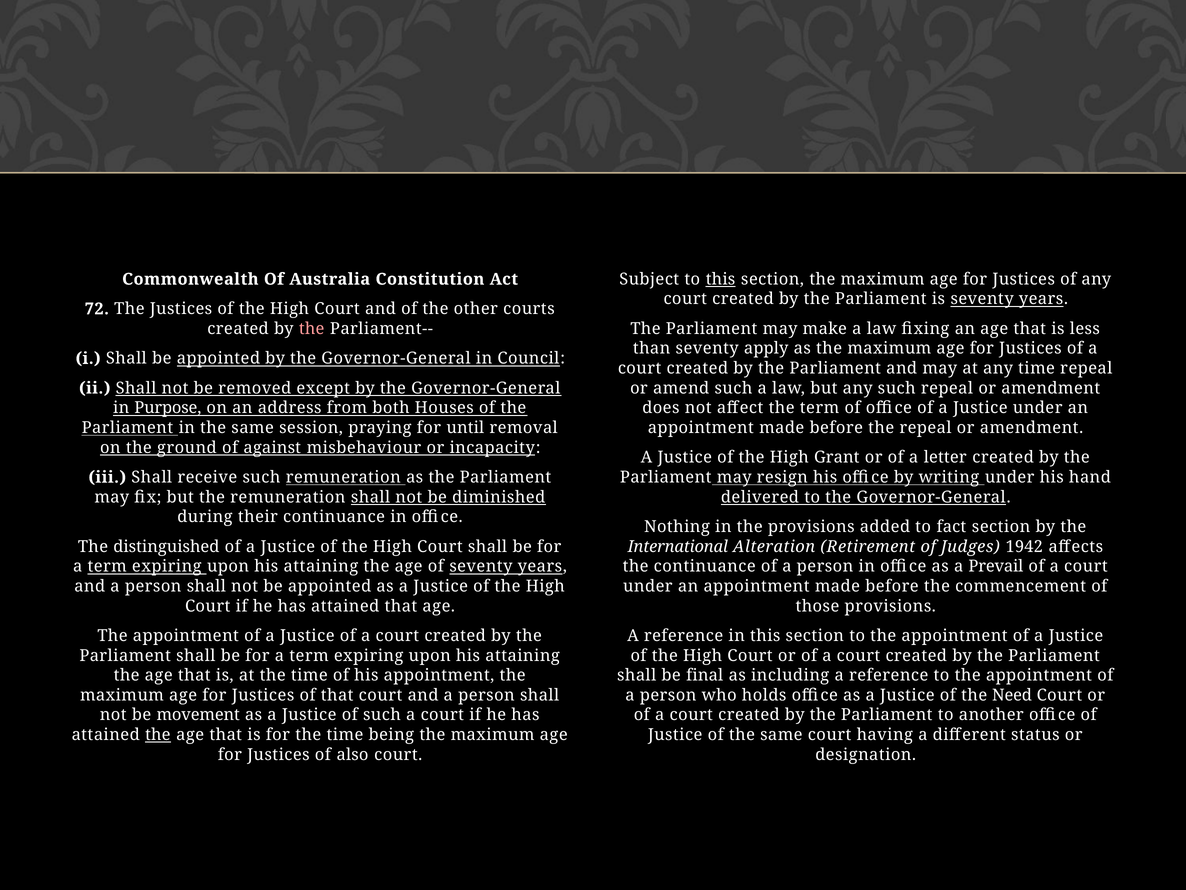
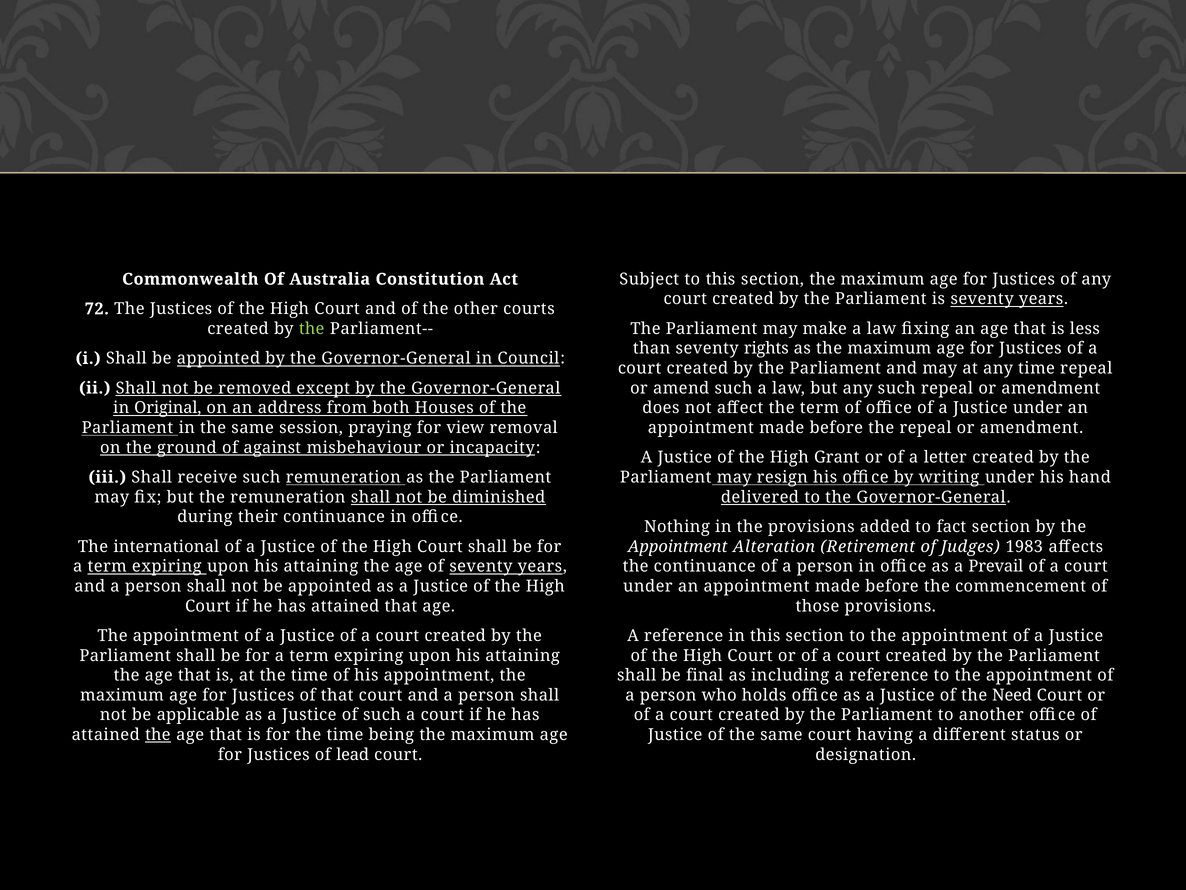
this at (721, 279) underline: present -> none
the at (312, 329) colour: pink -> light green
apply: apply -> rights
Purpose: Purpose -> Original
until: until -> view
distinguished: distinguished -> international
International at (678, 546): International -> Appointment
1942: 1942 -> 1983
movement: movement -> applicable
also: also -> lead
